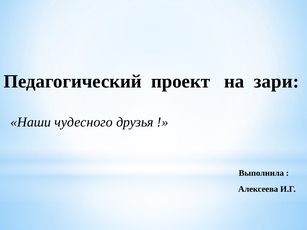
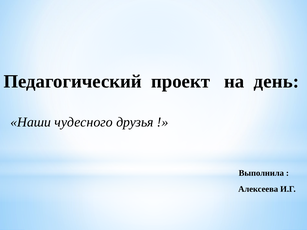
зари: зари -> день
